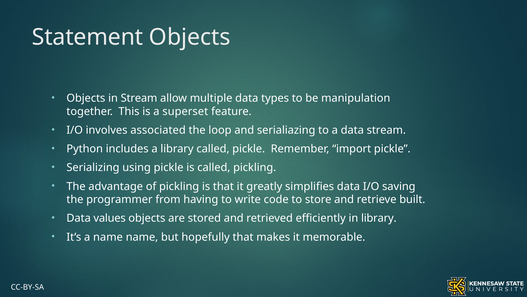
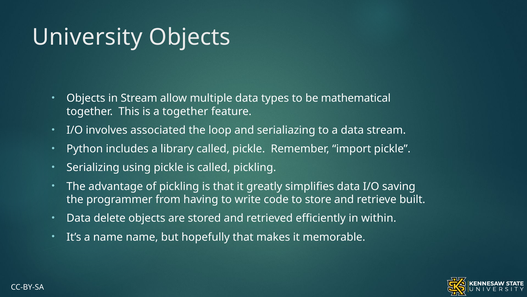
Statement: Statement -> University
manipulation: manipulation -> mathematical
a superset: superset -> together
values: values -> delete
in library: library -> within
